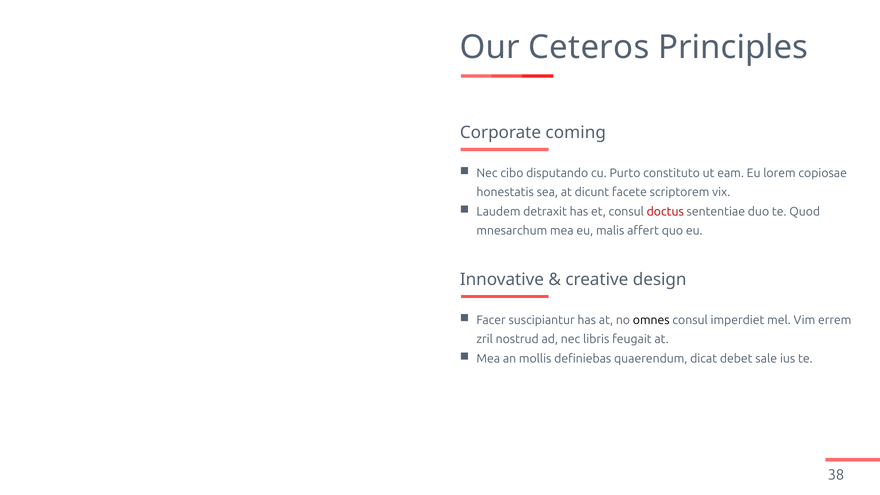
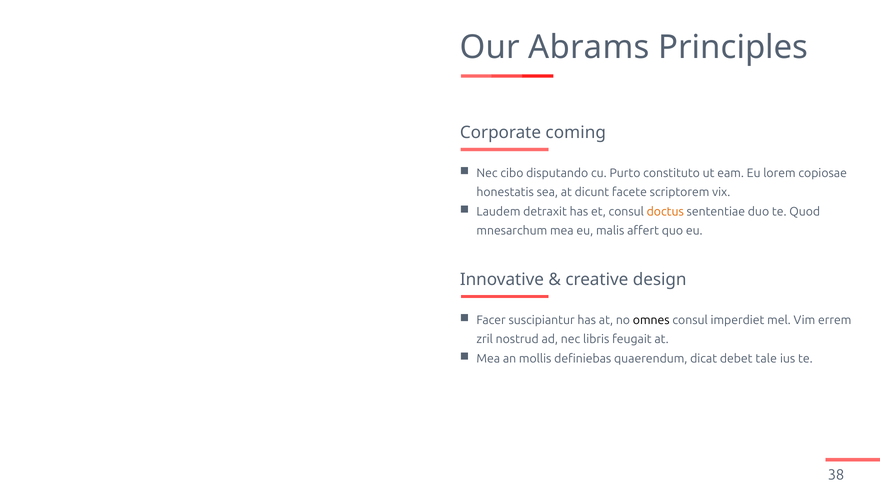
Ceteros: Ceteros -> Abrams
doctus colour: red -> orange
sale: sale -> tale
